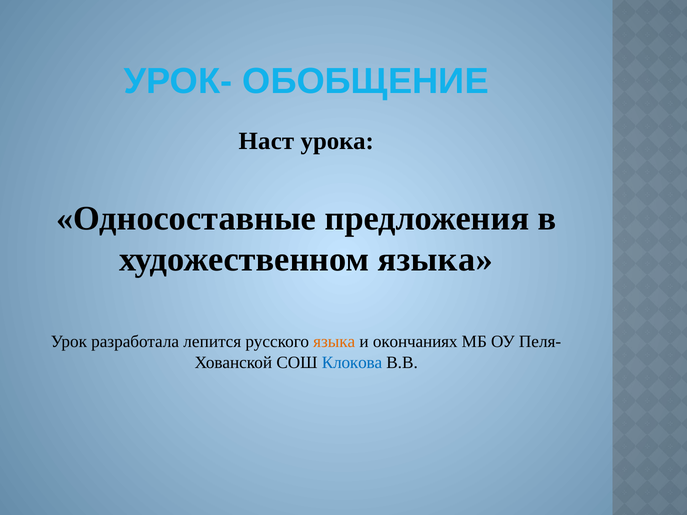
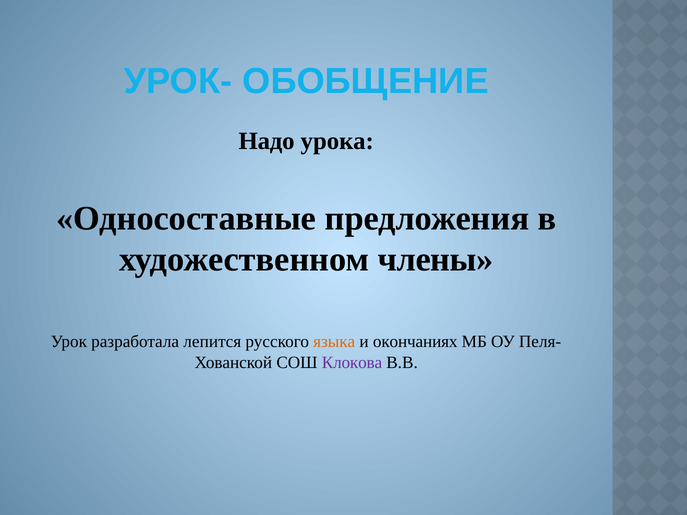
Наст: Наст -> Надо
художественном языка: языка -> члены
Клокова colour: blue -> purple
